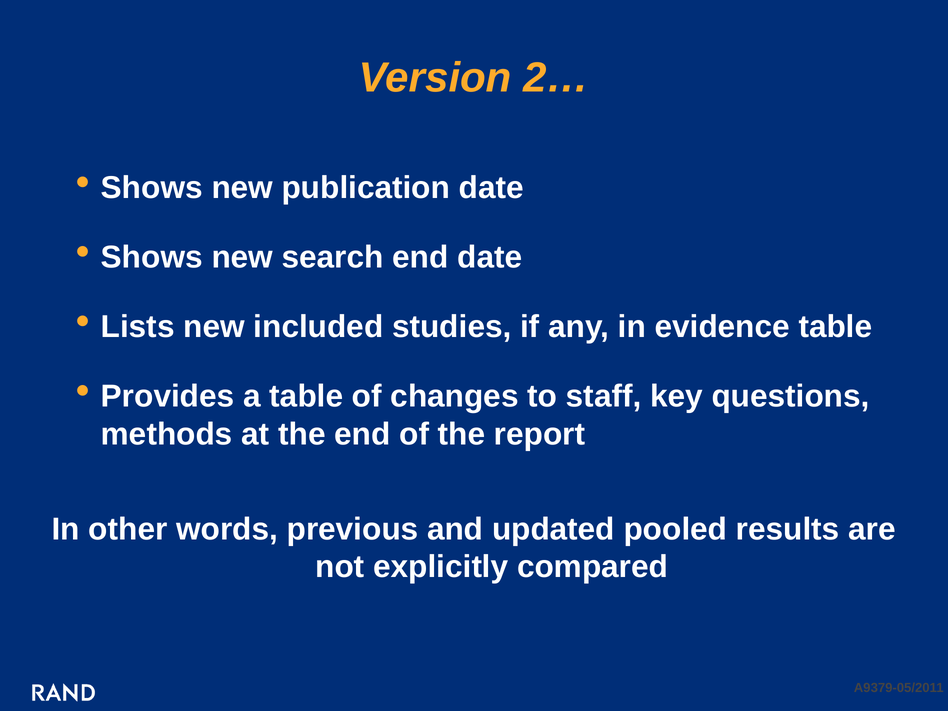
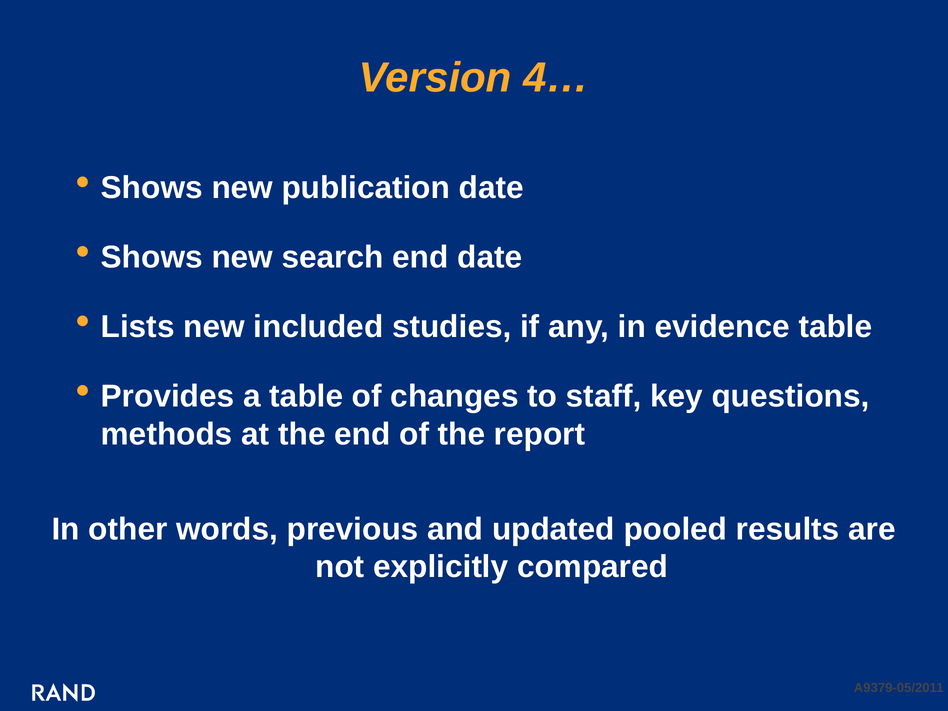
2…: 2… -> 4…
